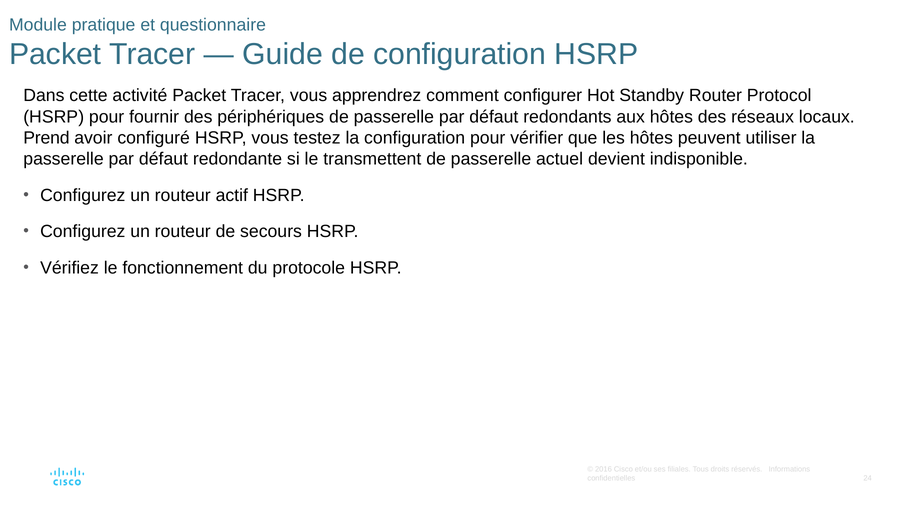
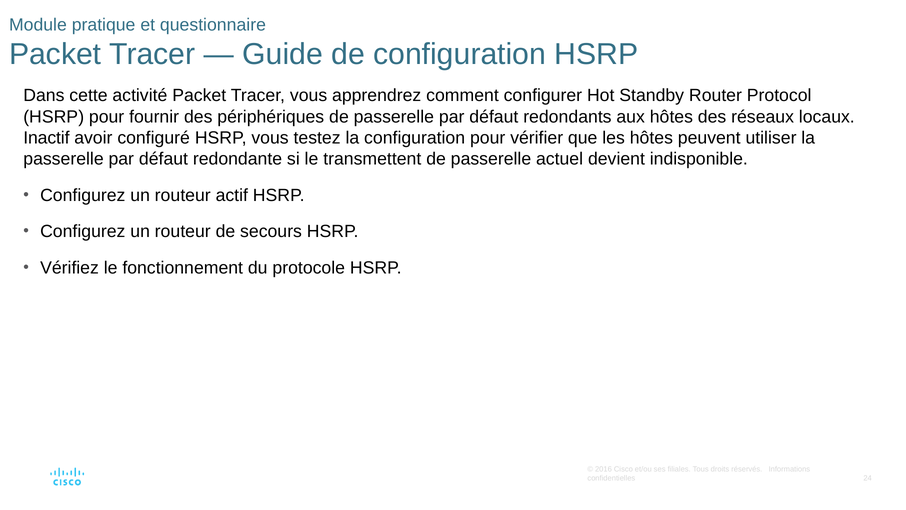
Prend: Prend -> Inactif
